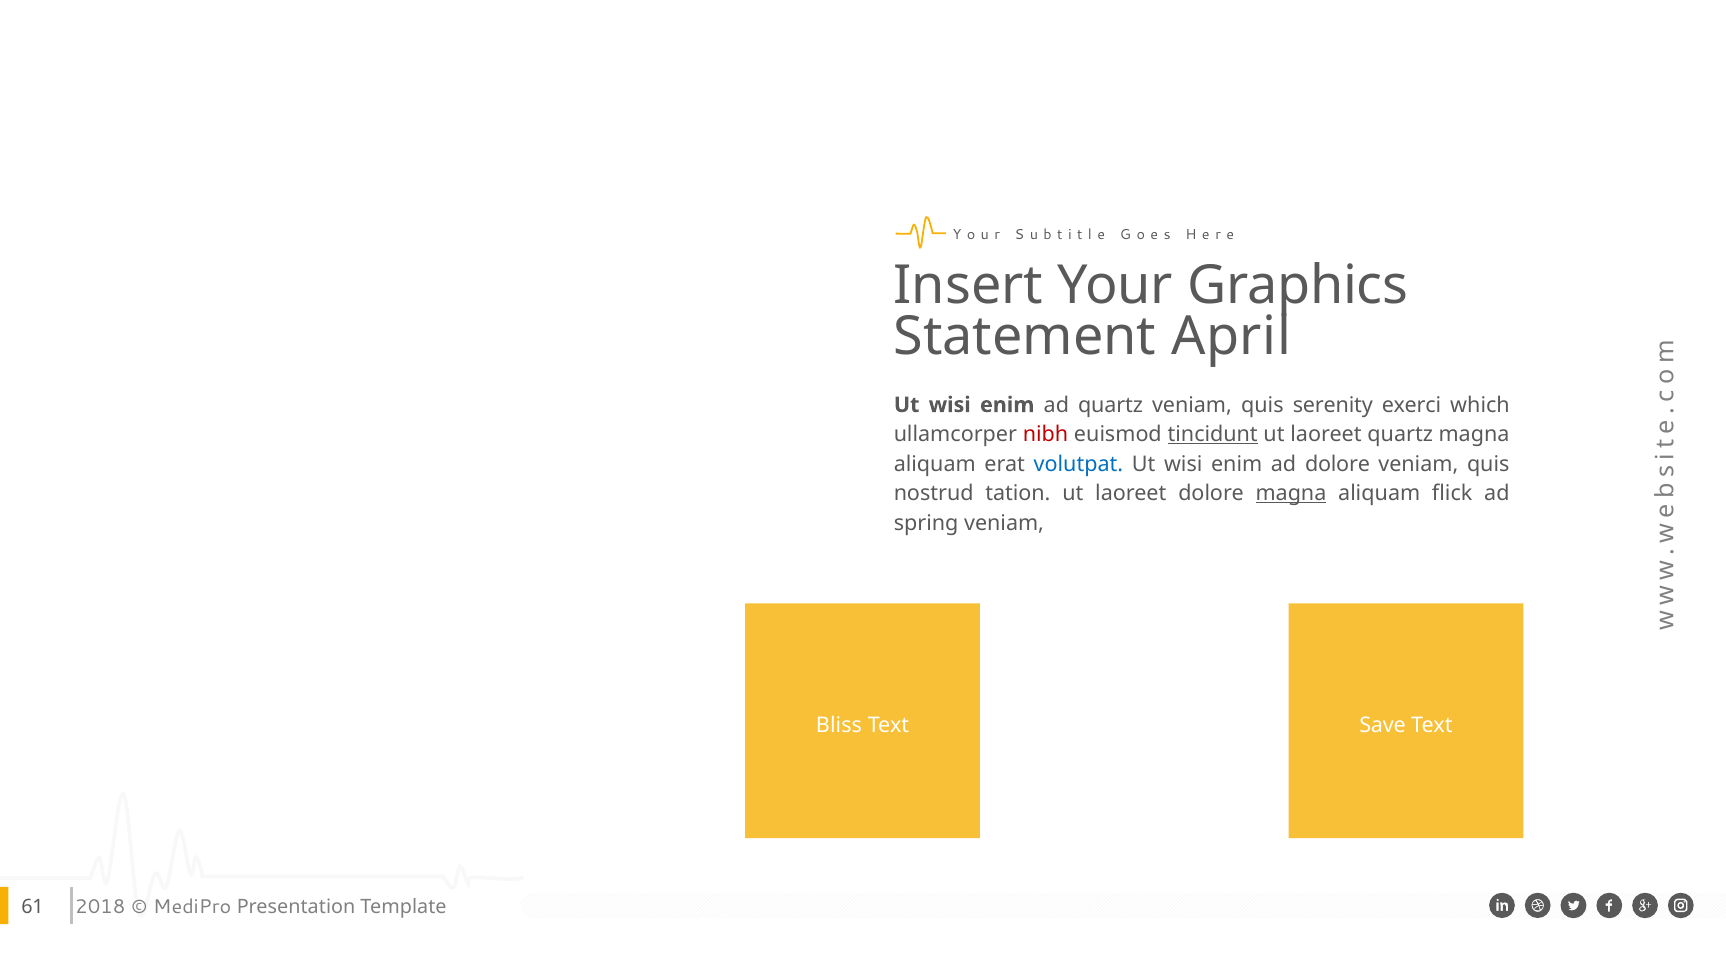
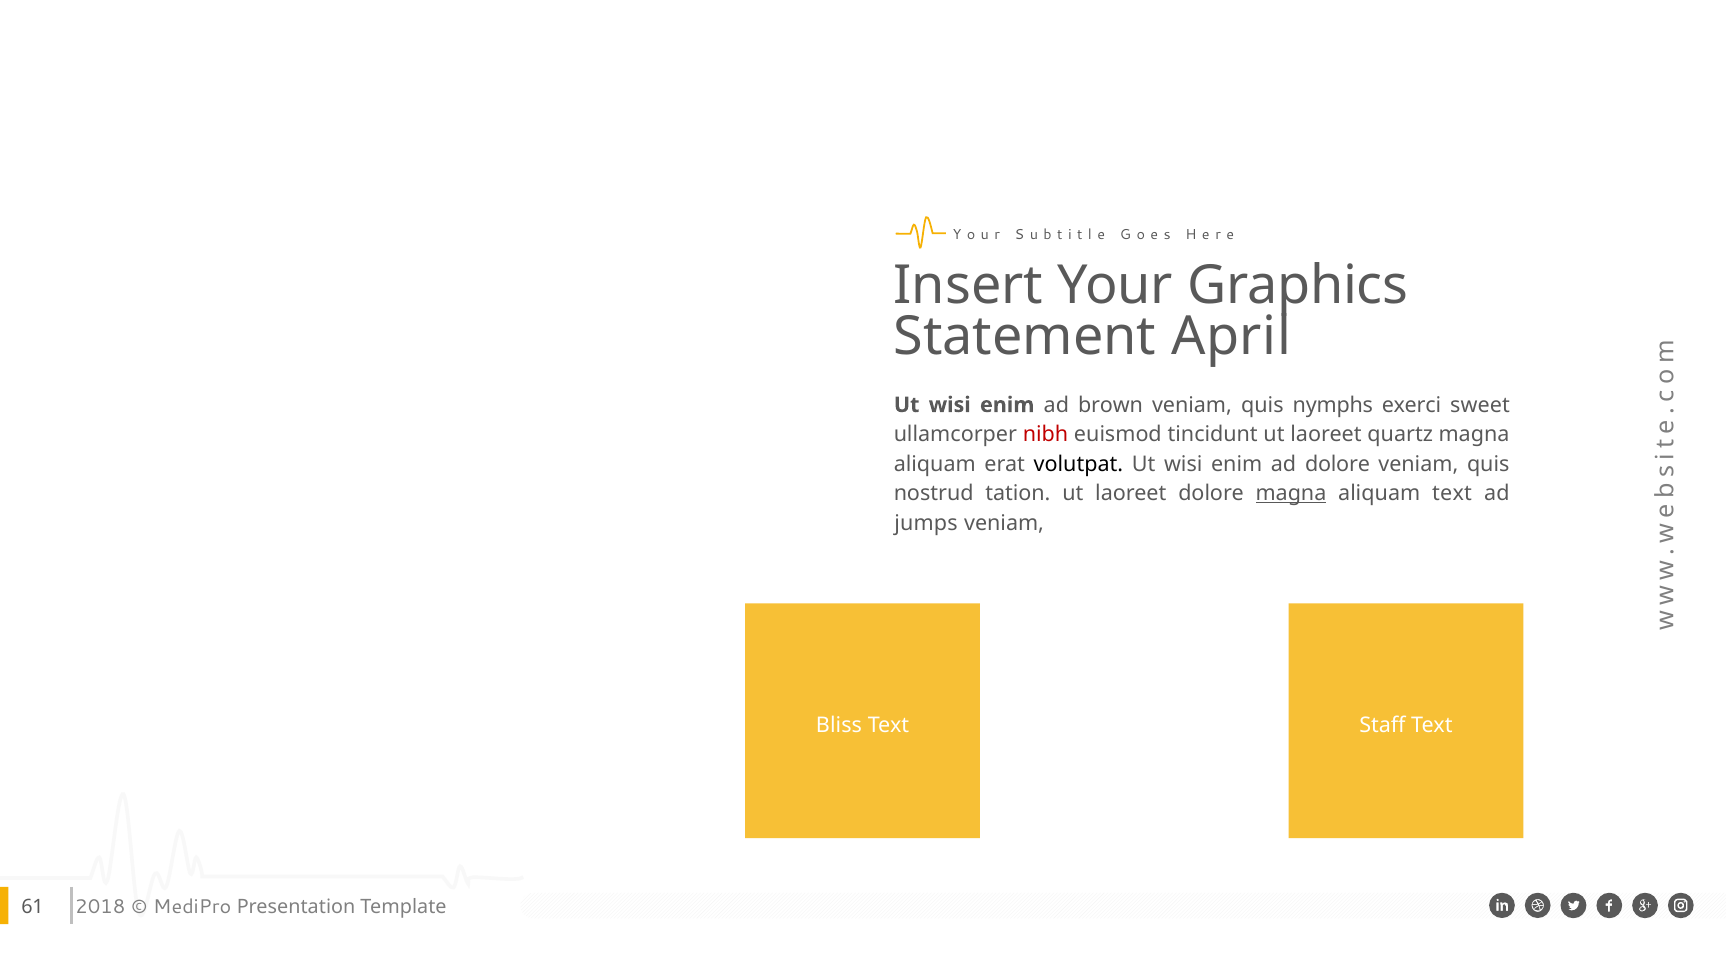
ad quartz: quartz -> brown
serenity: serenity -> nymphs
which: which -> sweet
tincidunt underline: present -> none
volutpat colour: blue -> black
aliquam flick: flick -> text
spring: spring -> jumps
Save: Save -> Staff
